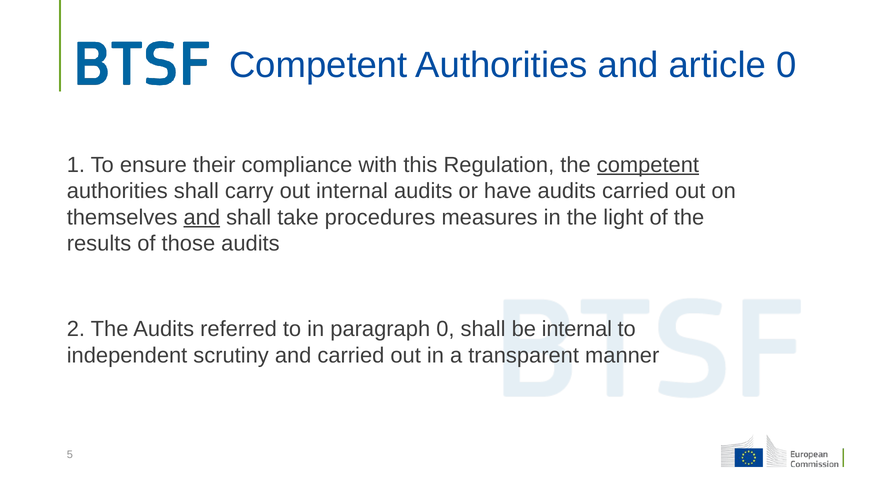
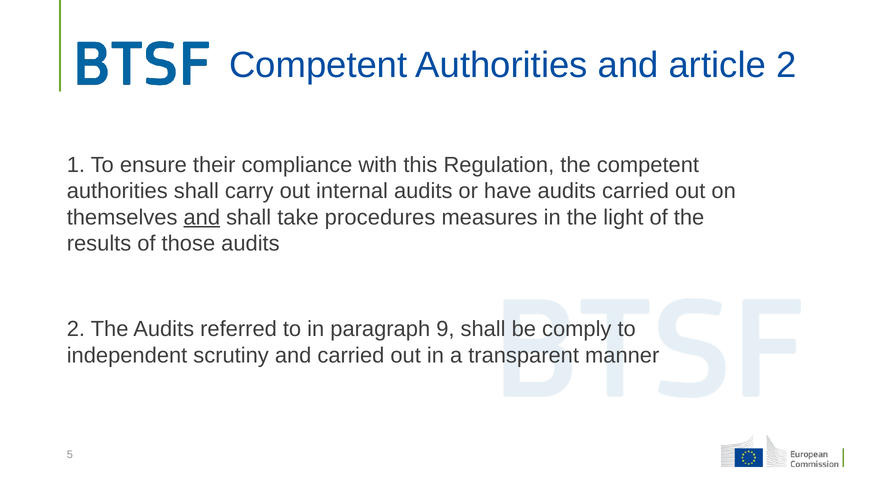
article 0: 0 -> 2
competent at (648, 165) underline: present -> none
paragraph 0: 0 -> 9
be internal: internal -> comply
